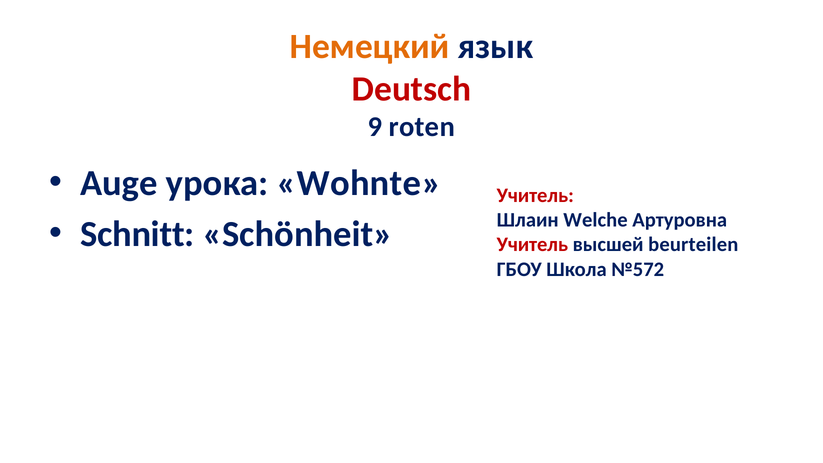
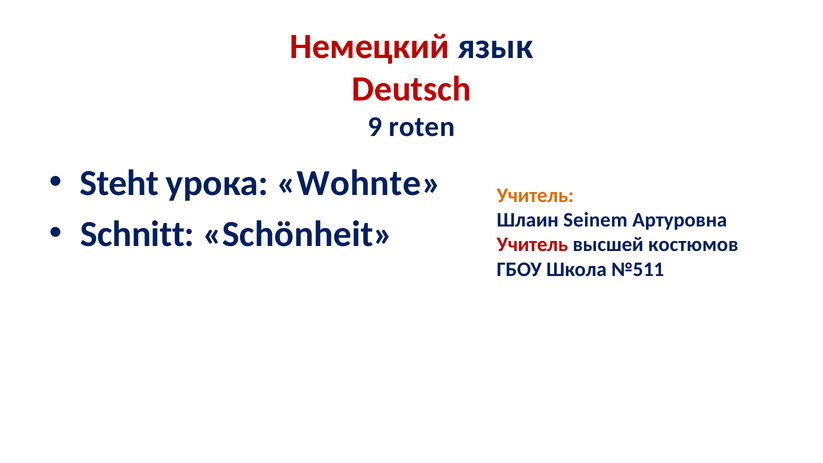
Немецкий colour: orange -> red
Auge: Auge -> Steht
Учитель at (535, 195) colour: red -> orange
Welche: Welche -> Seinem
beurteilen: beurteilen -> костюмов
№572: №572 -> №511
